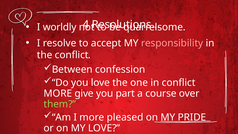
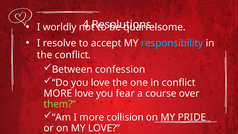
responsibility colour: pink -> light blue
MORE give: give -> love
part: part -> fear
pleased: pleased -> collision
